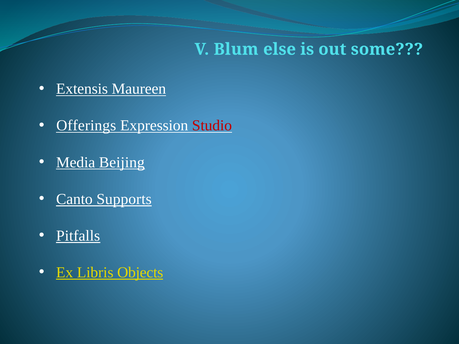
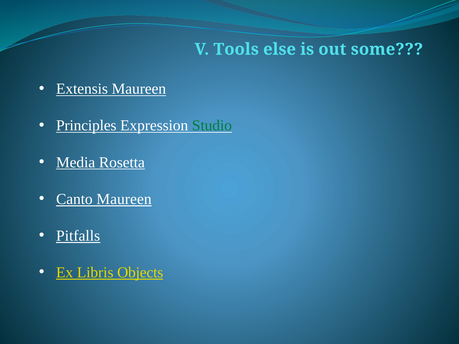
Blum: Blum -> Tools
Offerings: Offerings -> Principles
Studio colour: red -> green
Beijing: Beijing -> Rosetta
Canto Supports: Supports -> Maureen
